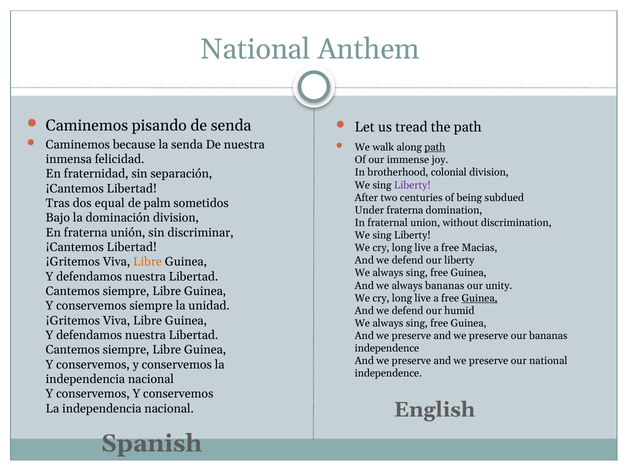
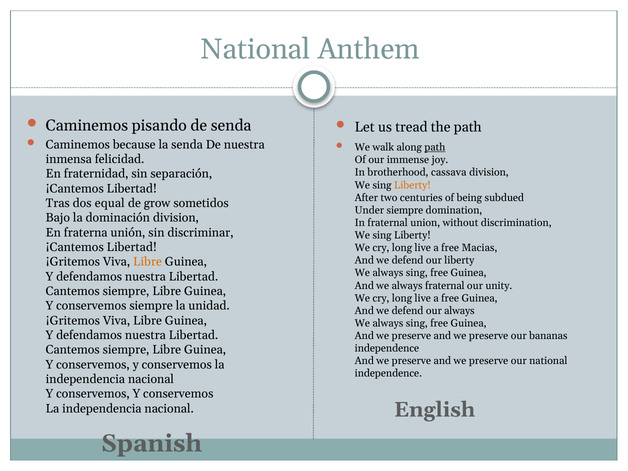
colonial: colonial -> cassava
Liberty at (412, 185) colour: purple -> orange
palm: palm -> grow
Under fraterna: fraterna -> siempre
always bananas: bananas -> fraternal
Guinea at (480, 298) underline: present -> none
our humid: humid -> always
